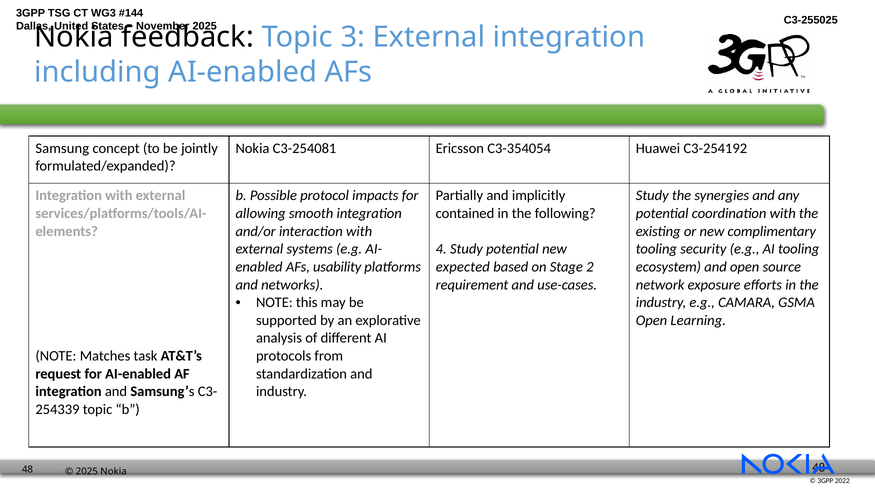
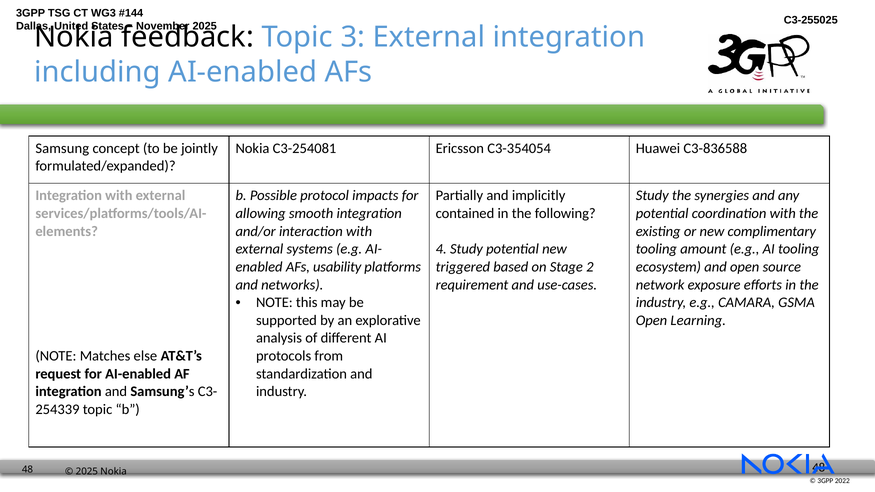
C3-254192: C3-254192 -> C3-836588
security: security -> amount
expected: expected -> triggered
task: task -> else
